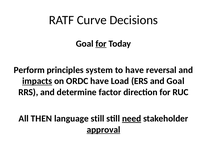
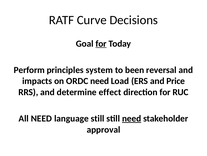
to have: have -> been
impacts underline: present -> none
ORDC have: have -> need
and Goal: Goal -> Price
factor: factor -> effect
All THEN: THEN -> NEED
approval underline: present -> none
